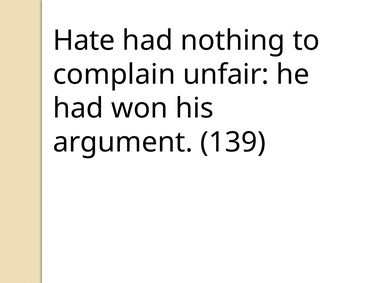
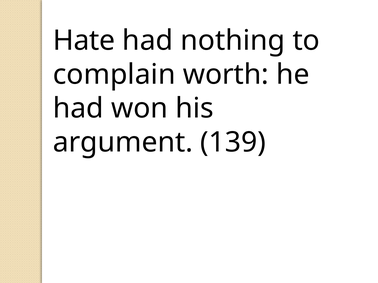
unfair: unfair -> worth
